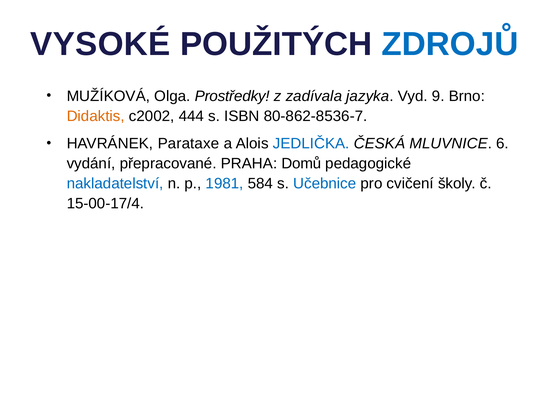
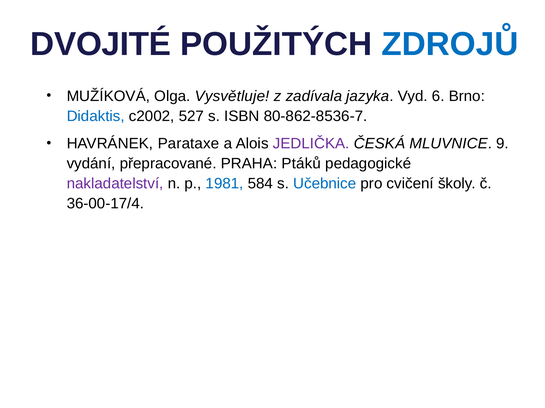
VYSOKÉ: VYSOKÉ -> DVOJITÉ
Prostředky: Prostředky -> Vysvětluje
9: 9 -> 6
Didaktis colour: orange -> blue
444: 444 -> 527
JEDLIČKA colour: blue -> purple
6: 6 -> 9
Domů: Domů -> Ptáků
nakladatelství colour: blue -> purple
15-00-17/4: 15-00-17/4 -> 36-00-17/4
